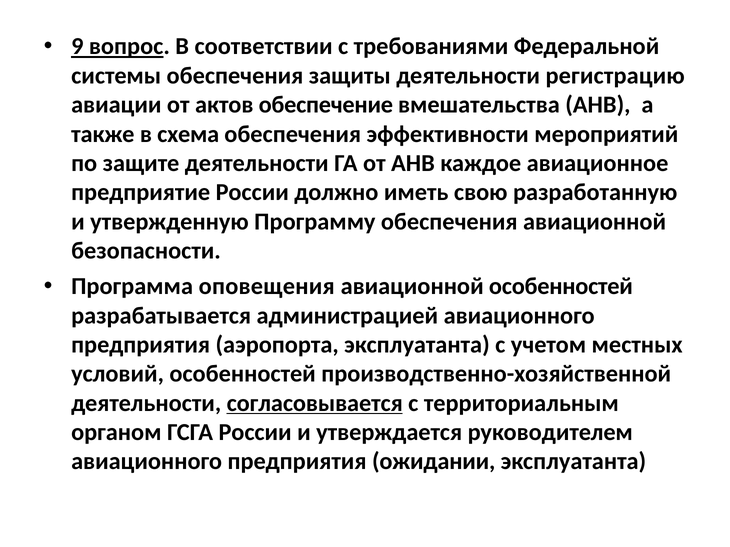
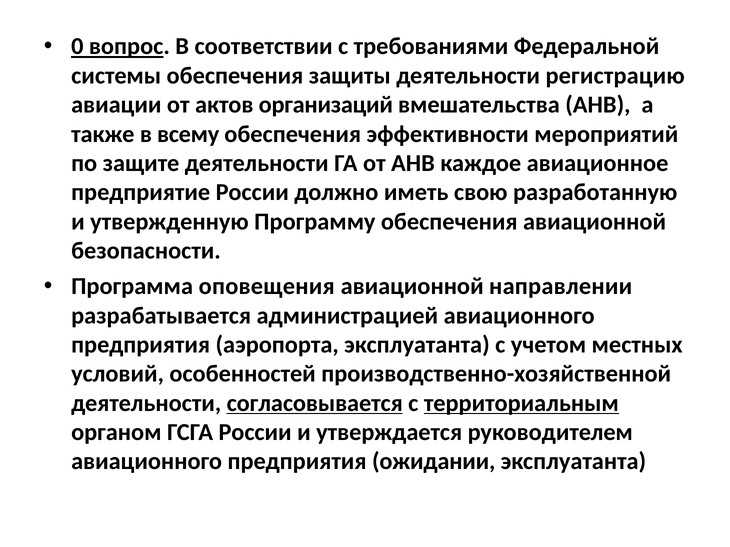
9: 9 -> 0
обеспечение: обеспечение -> организаций
схема: схема -> всему
авиационной особенностей: особенностей -> направлении
территориальным underline: none -> present
